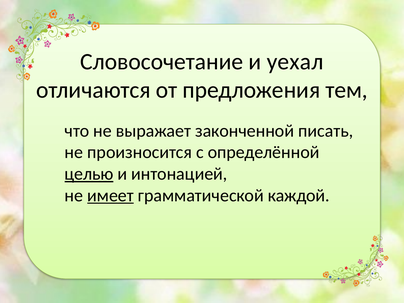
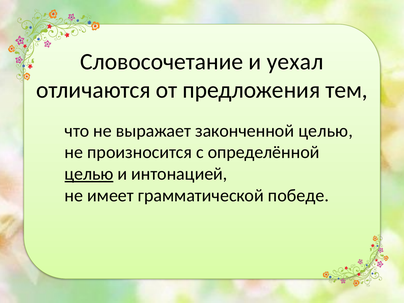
законченной писать: писать -> целью
имеет underline: present -> none
каждой: каждой -> победе
